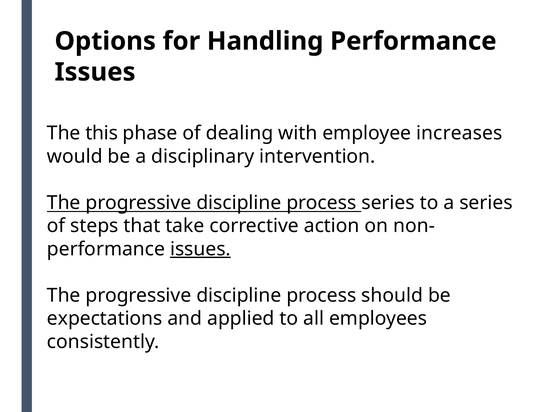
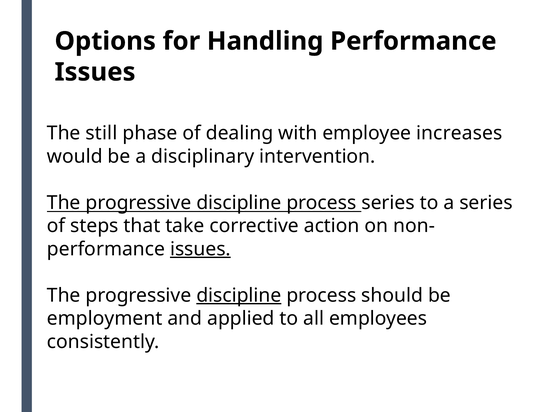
this: this -> still
discipline at (239, 296) underline: none -> present
expectations: expectations -> employment
